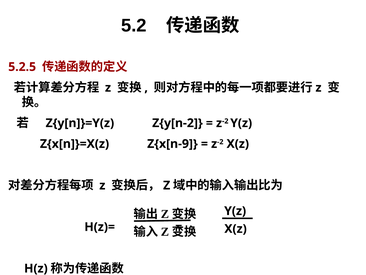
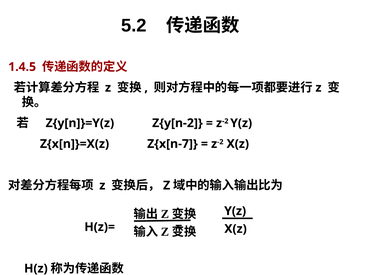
5.2.5: 5.2.5 -> 1.4.5
Z{x[n-9: Z{x[n-9 -> Z{x[n-7
